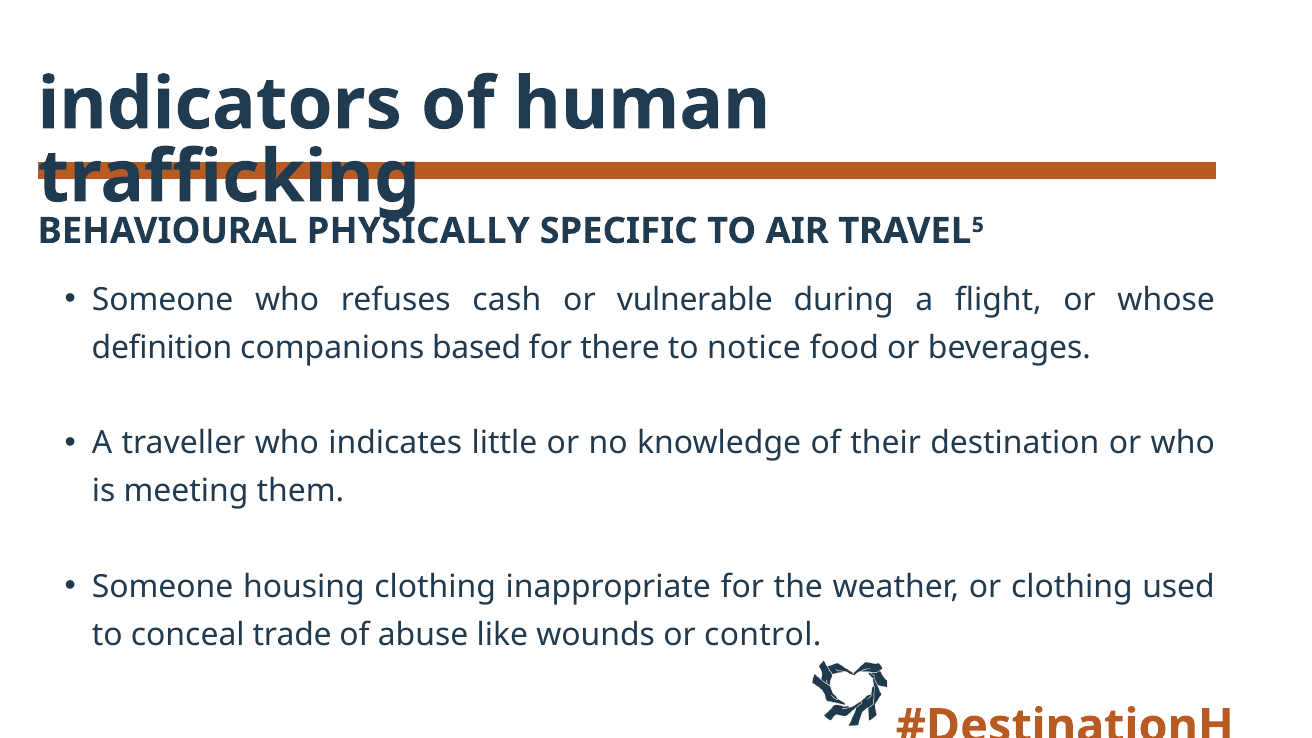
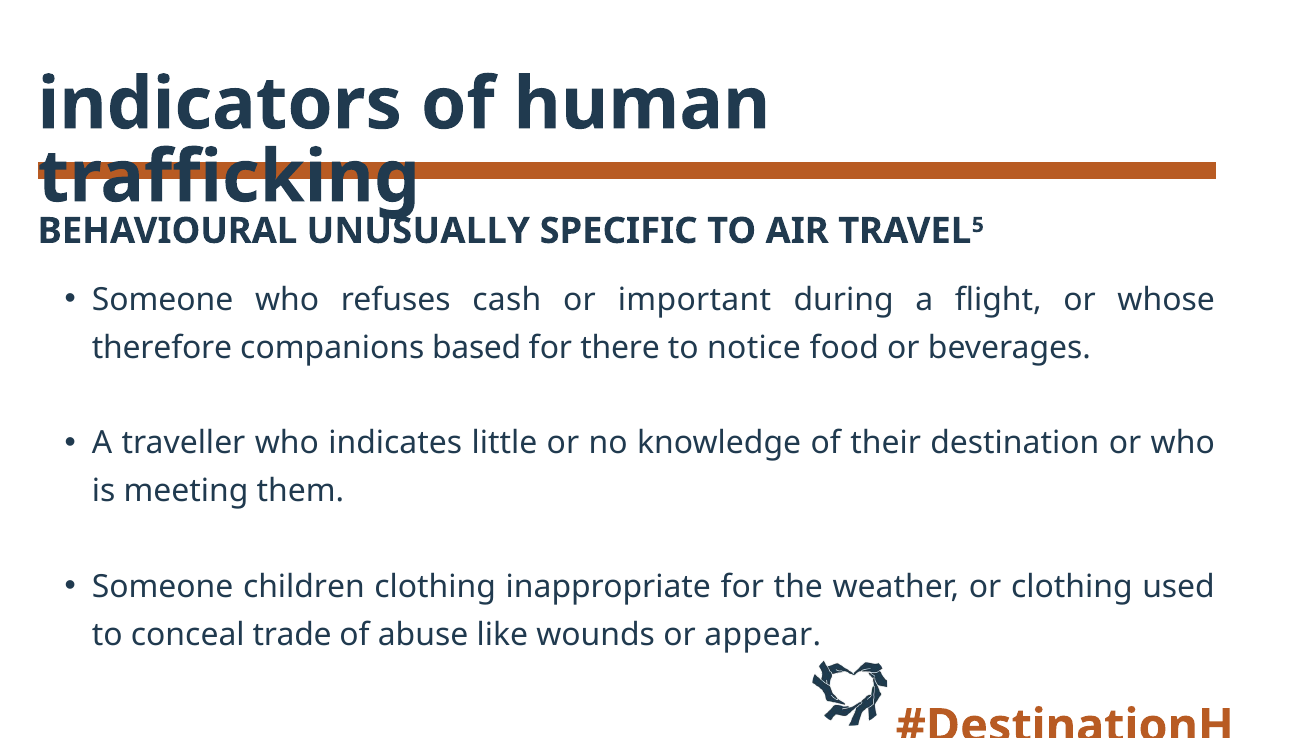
PHYSICALLY: PHYSICALLY -> UNUSUALLY
vulnerable: vulnerable -> important
definition: definition -> therefore
housing: housing -> children
control: control -> appear
